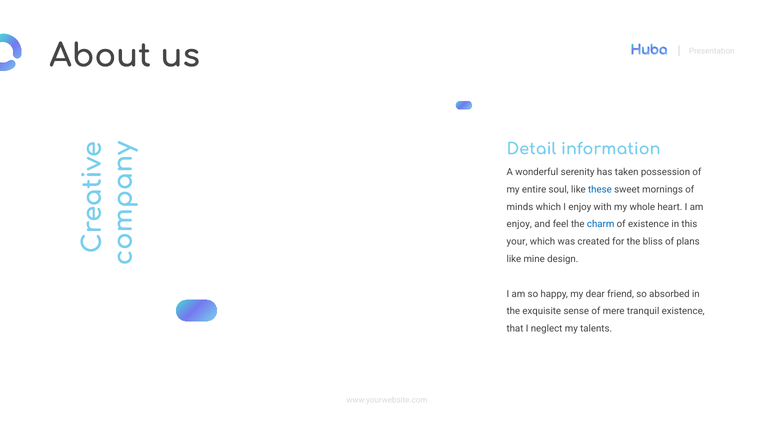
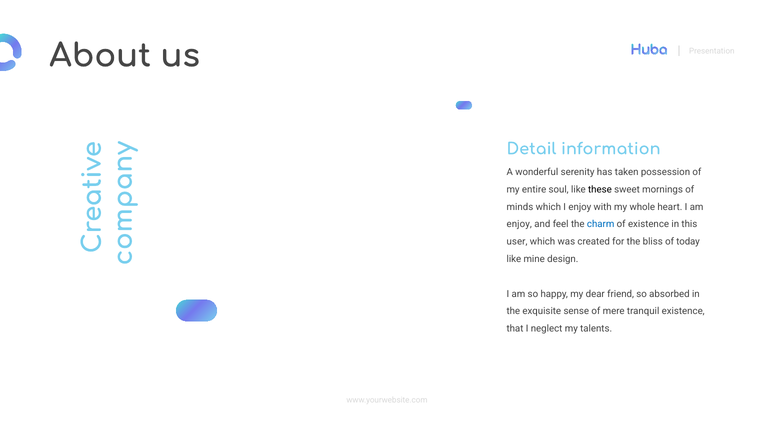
these colour: blue -> black
your: your -> user
plans: plans -> today
